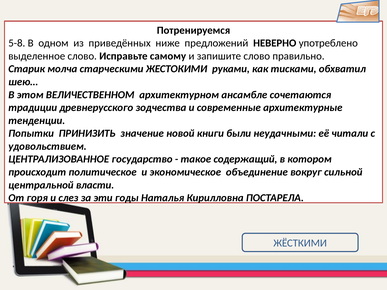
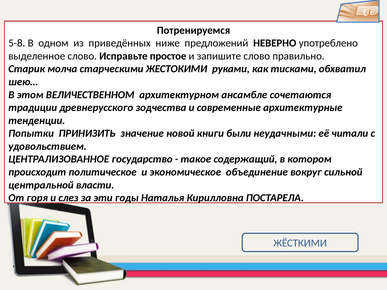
самому: самому -> простое
